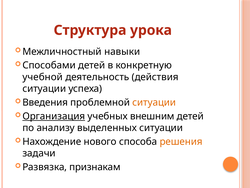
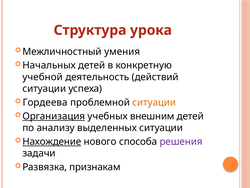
навыки: навыки -> умения
Способами: Способами -> Начальных
действия: действия -> действий
Введения: Введения -> Гордеева
Нахождение underline: none -> present
решения colour: orange -> purple
